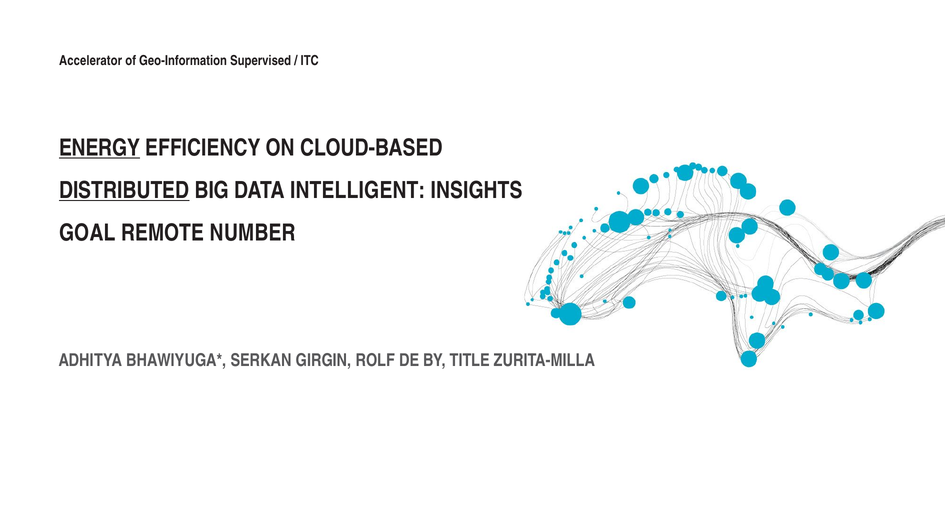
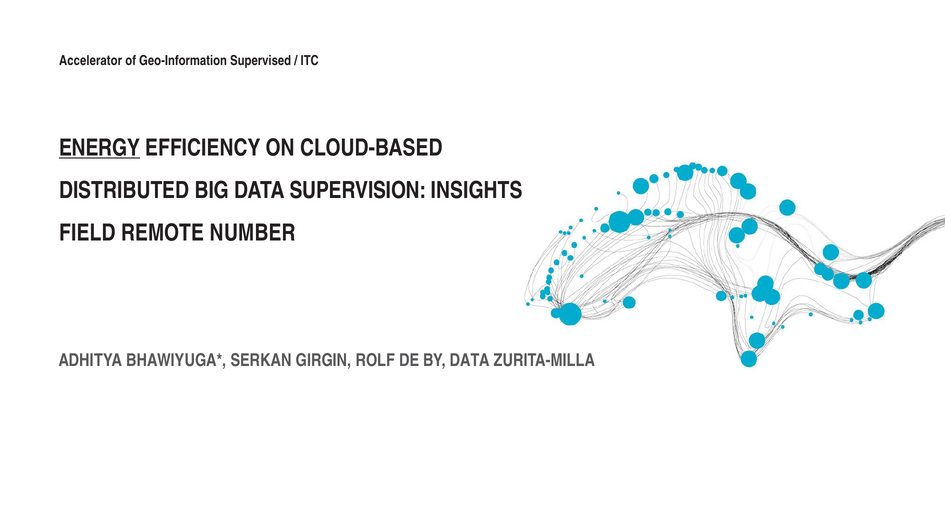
DISTRIBUTED underline: present -> none
INTELLIGENT: INTELLIGENT -> SUPERVISION
GOAL: GOAL -> FIELD
BY TITLE: TITLE -> DATA
